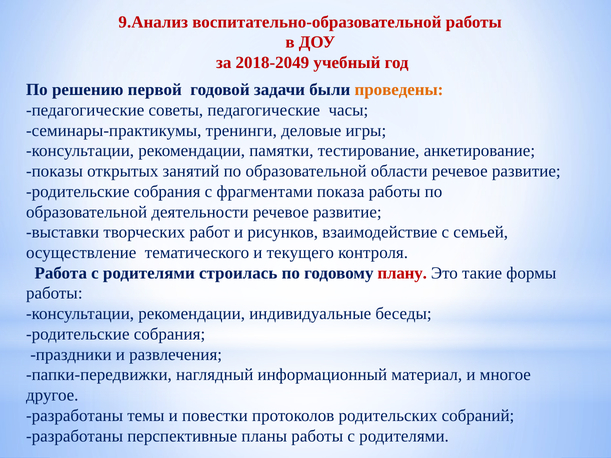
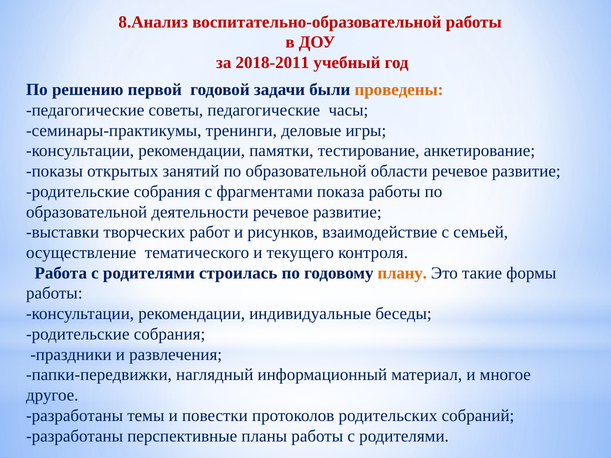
9.Анализ: 9.Анализ -> 8.Анализ
2018-2049: 2018-2049 -> 2018-2011
плану colour: red -> orange
